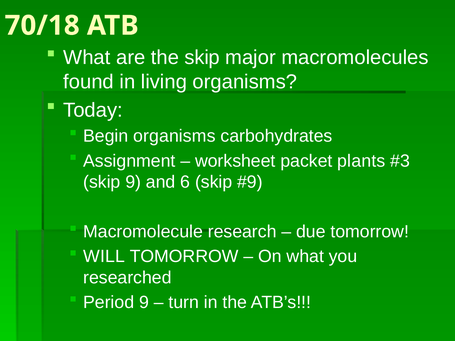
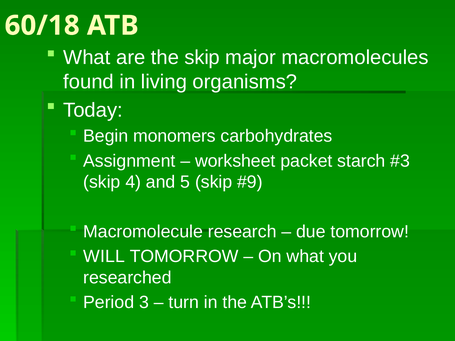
70/18: 70/18 -> 60/18
Begin organisms: organisms -> monomers
plants: plants -> starch
skip 9: 9 -> 4
6: 6 -> 5
Period 9: 9 -> 3
